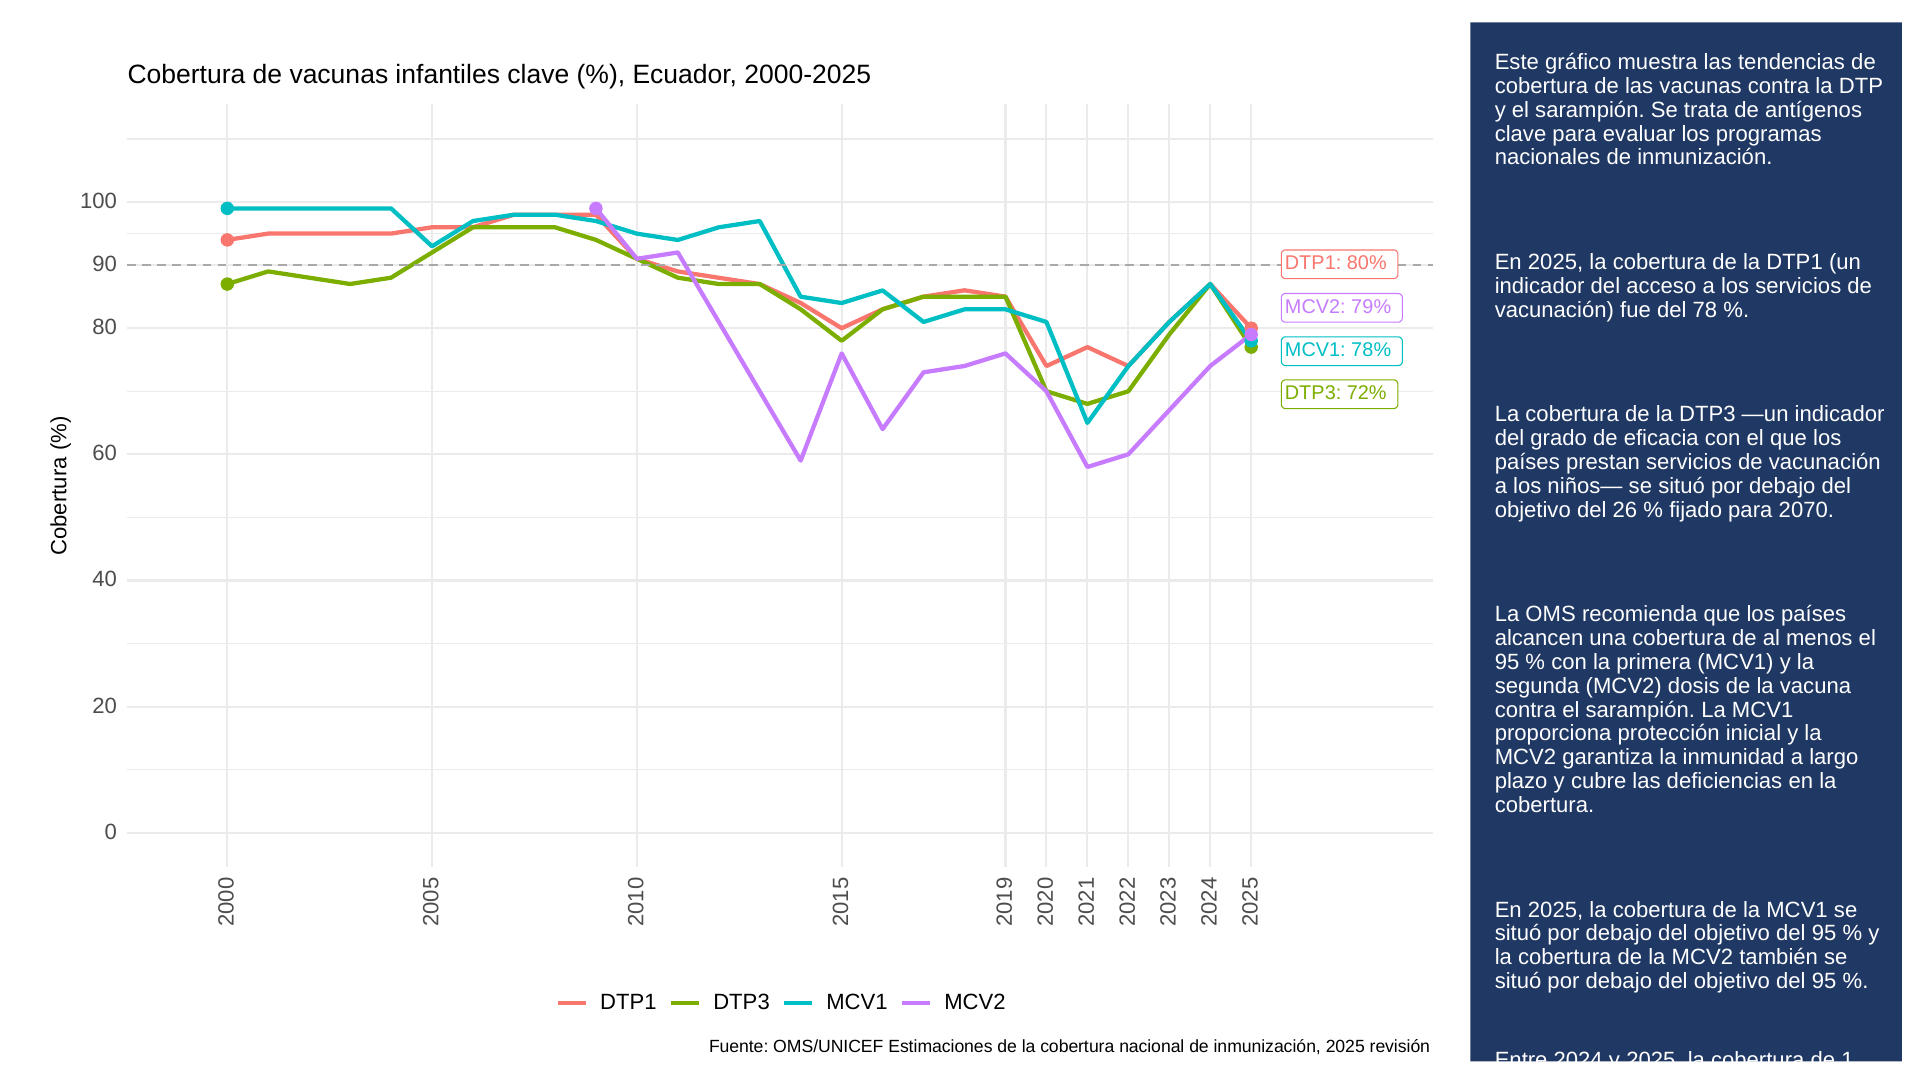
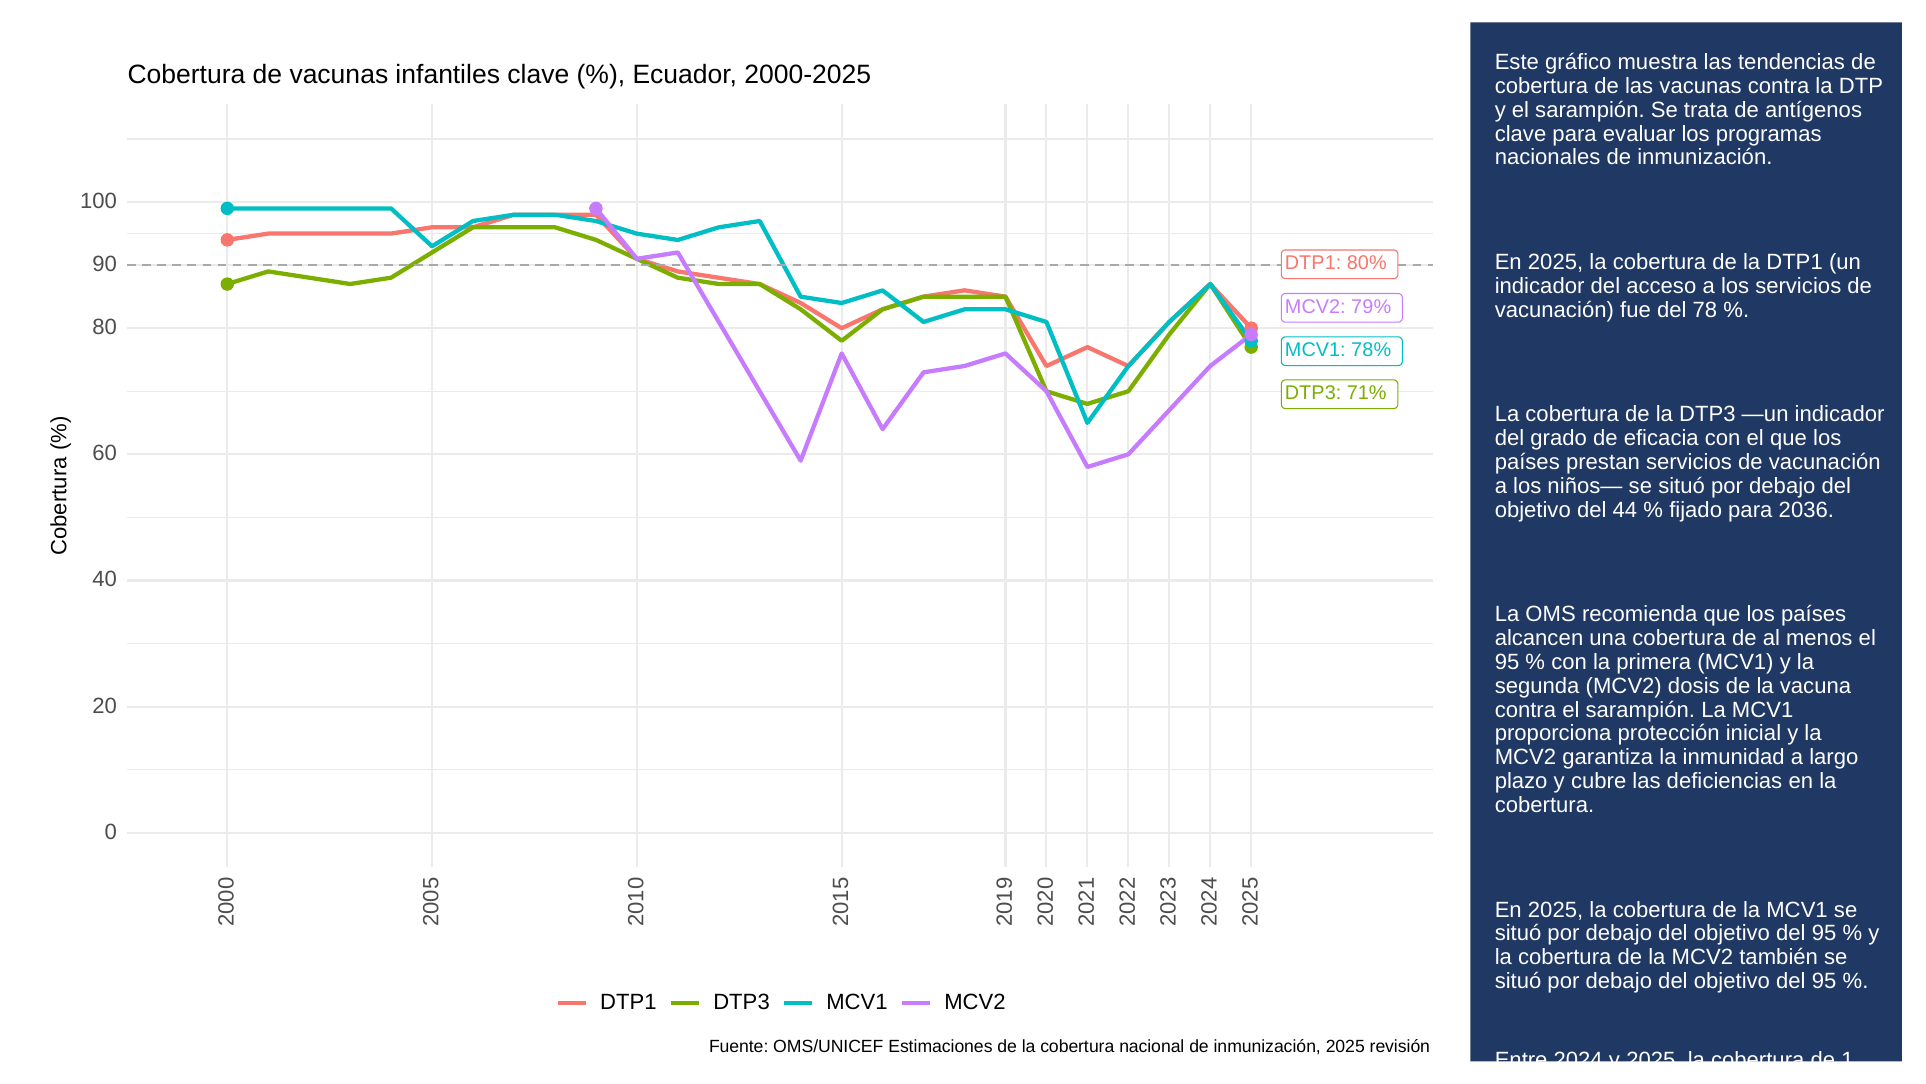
72%: 72% -> 71%
26: 26 -> 44
2070: 2070 -> 2036
